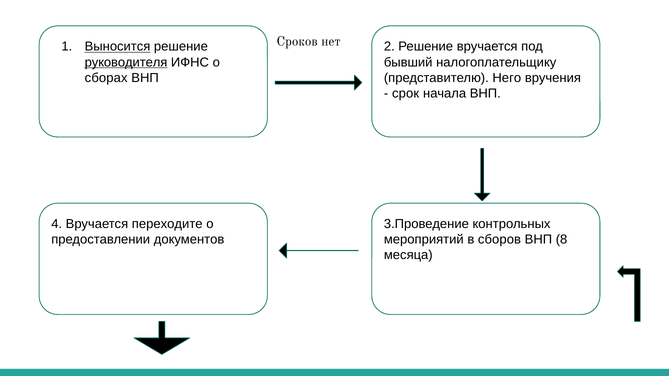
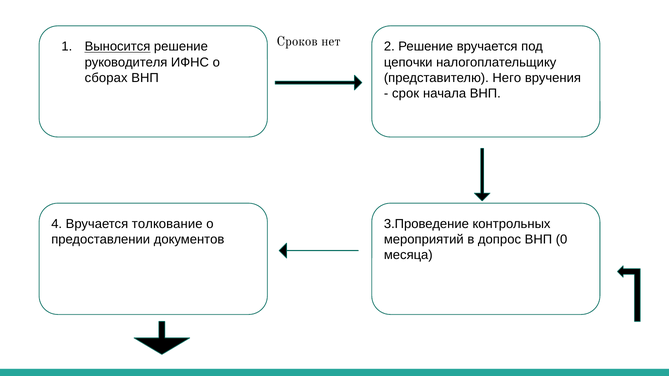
руководителя underline: present -> none
бывший: бывший -> цепочки
переходите: переходите -> толкование
сборов: сборов -> допрос
8: 8 -> 0
